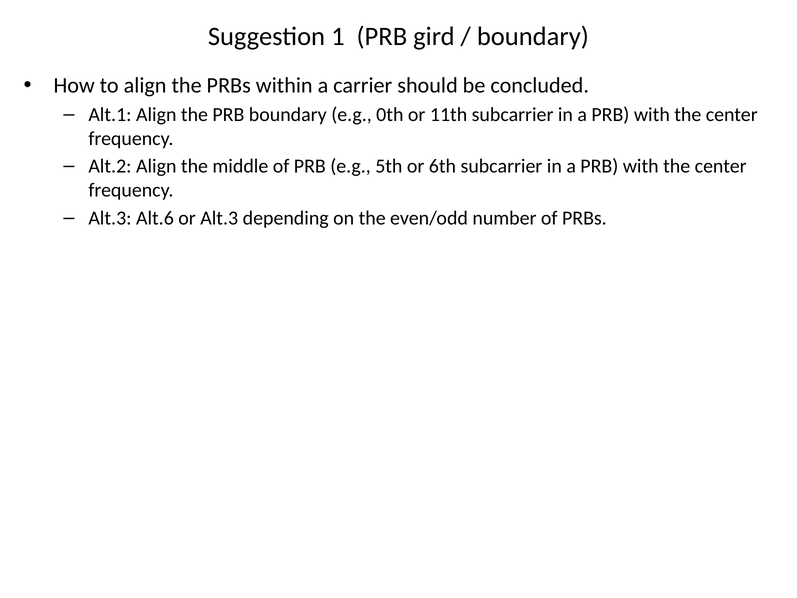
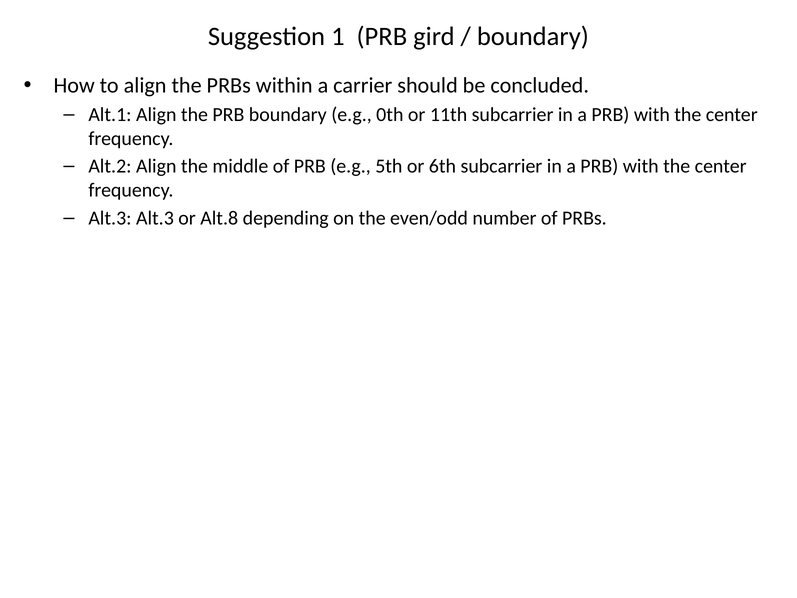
Alt.3 Alt.6: Alt.6 -> Alt.3
or Alt.3: Alt.3 -> Alt.8
